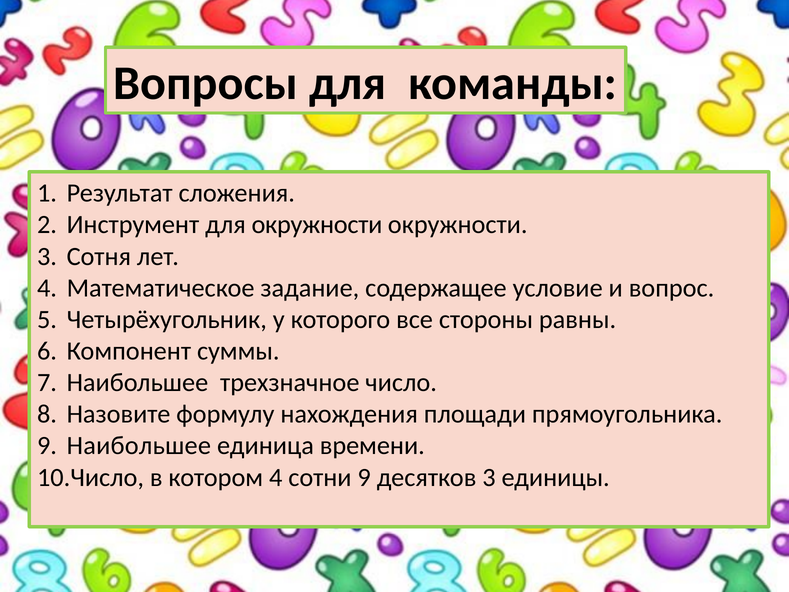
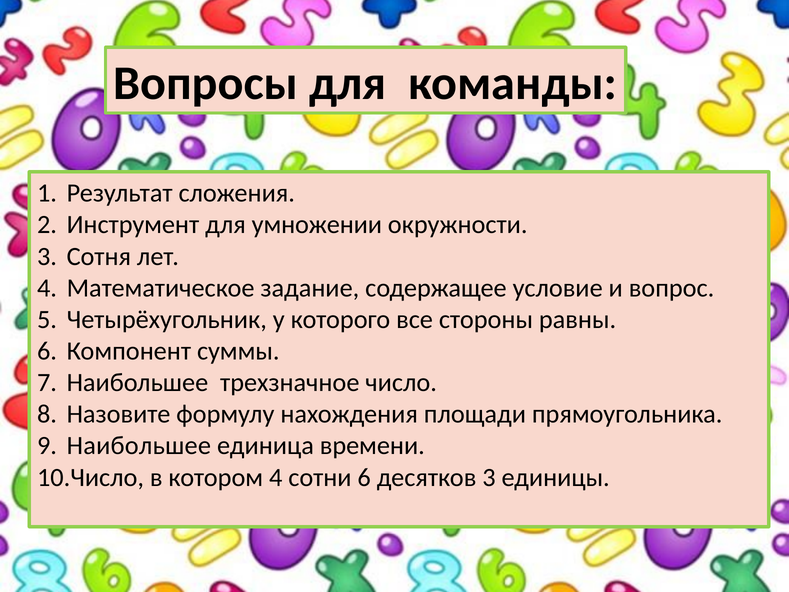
для окружности: окружности -> умножении
сотни 9: 9 -> 6
